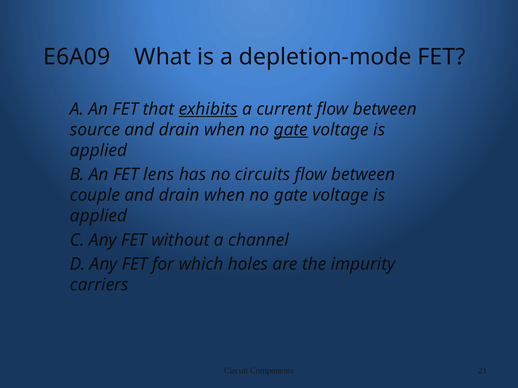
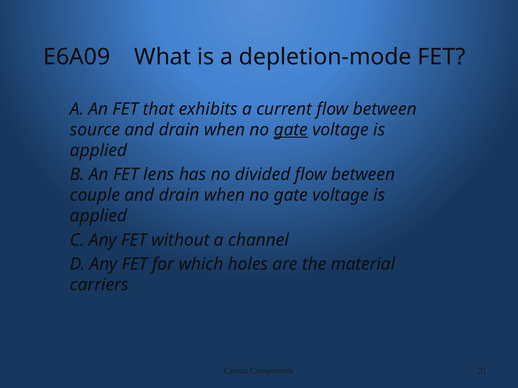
exhibits underline: present -> none
circuits: circuits -> divided
impurity: impurity -> material
